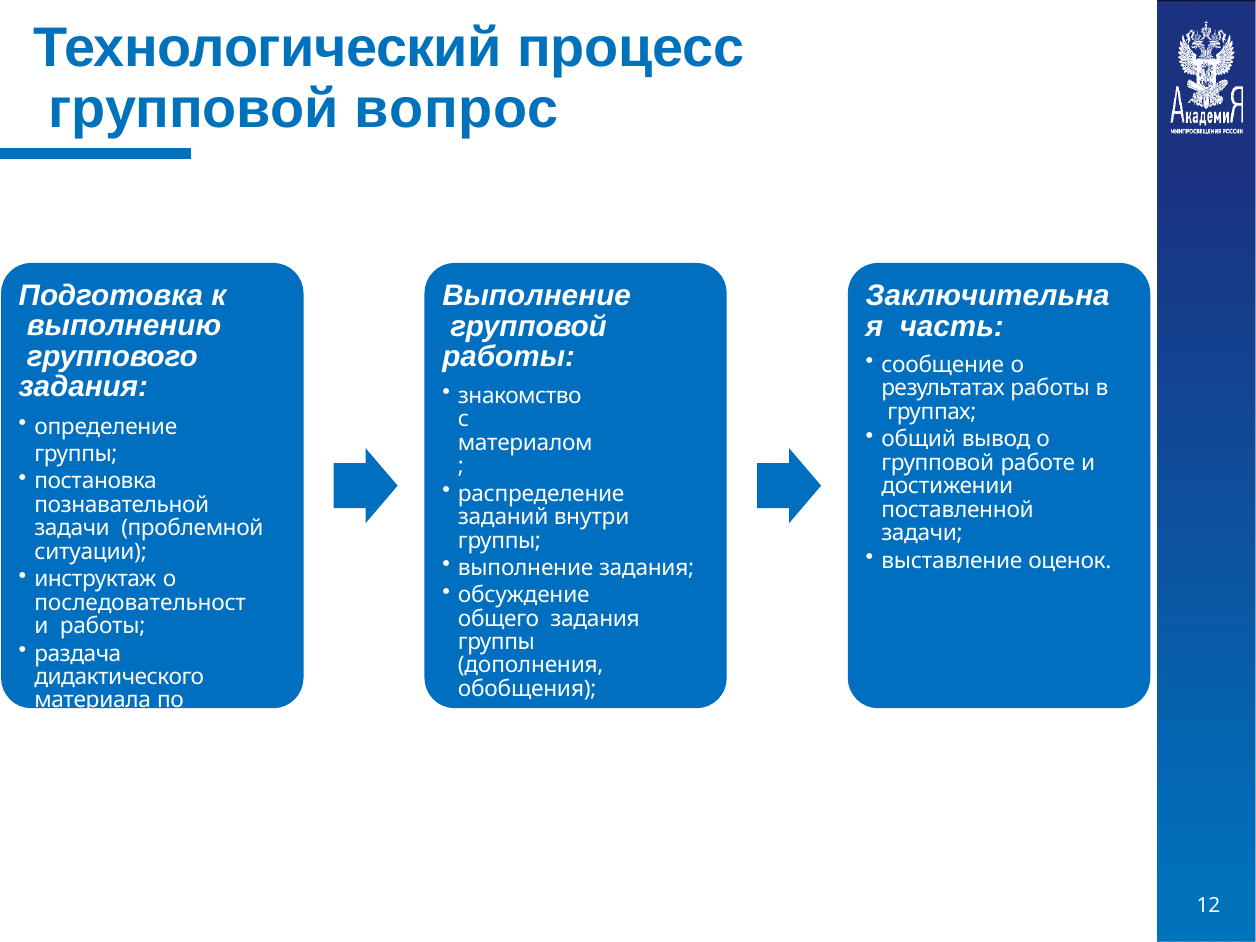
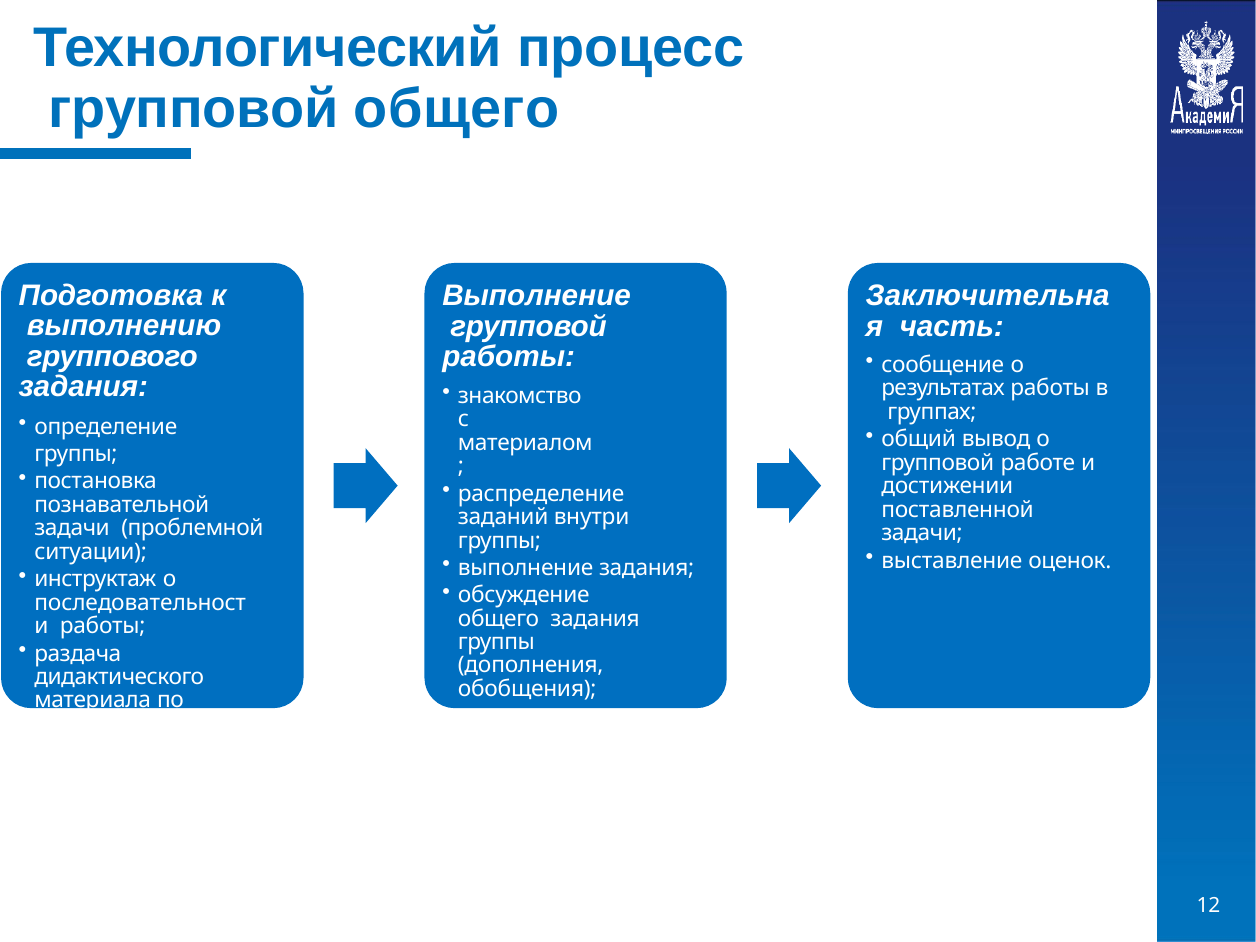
групповой вопрос: вопрос -> общего
